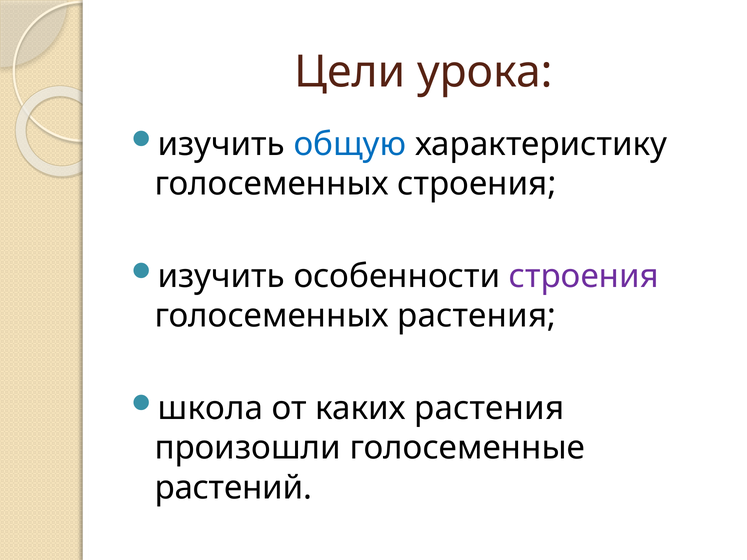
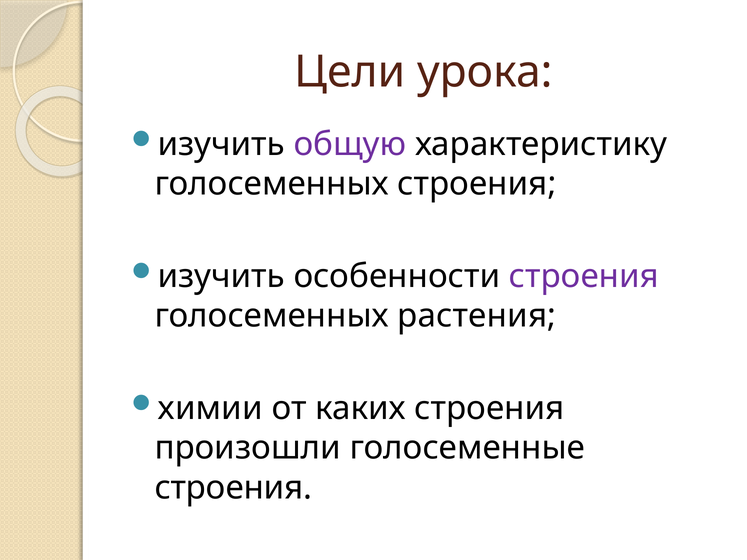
общую colour: blue -> purple
школа: школа -> химии
каких растения: растения -> строения
растений at (233, 488): растений -> строения
